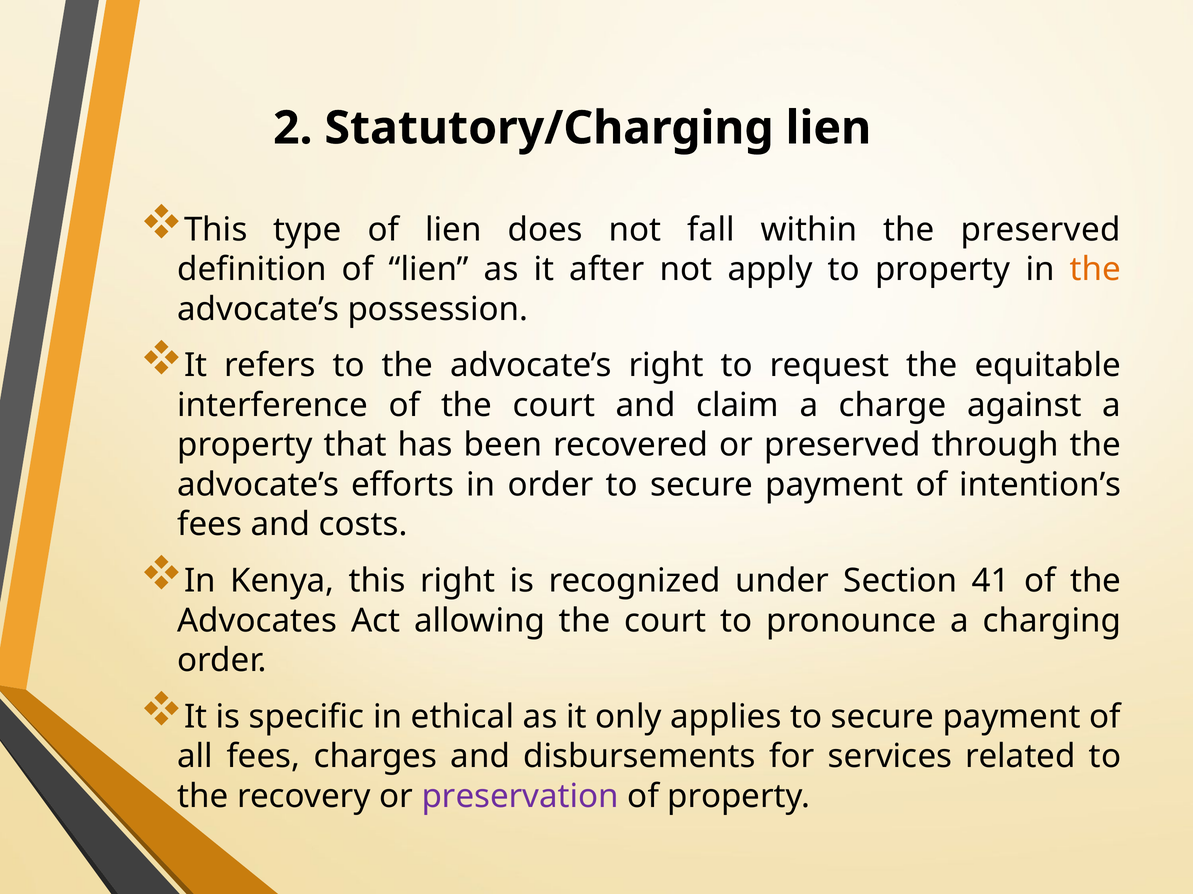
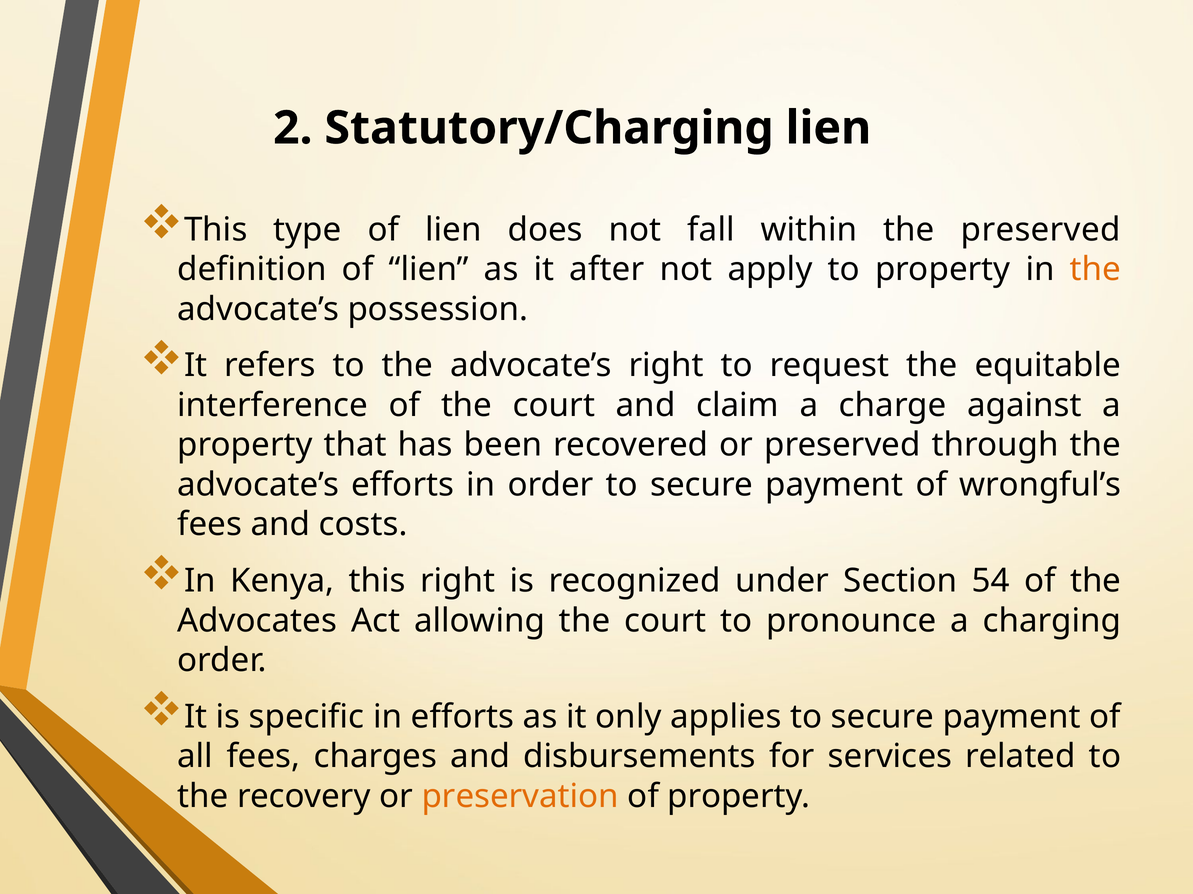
intention’s: intention’s -> wrongful’s
41: 41 -> 54
in ethical: ethical -> efforts
preservation colour: purple -> orange
